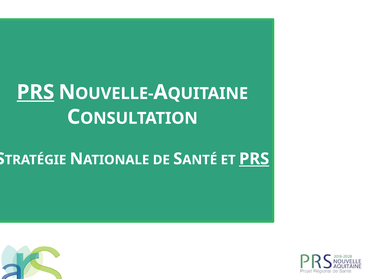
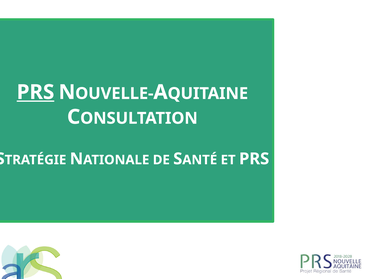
PRS at (254, 158) underline: present -> none
